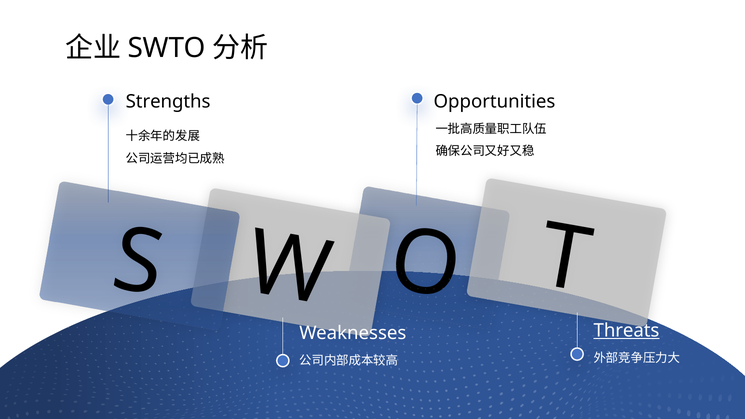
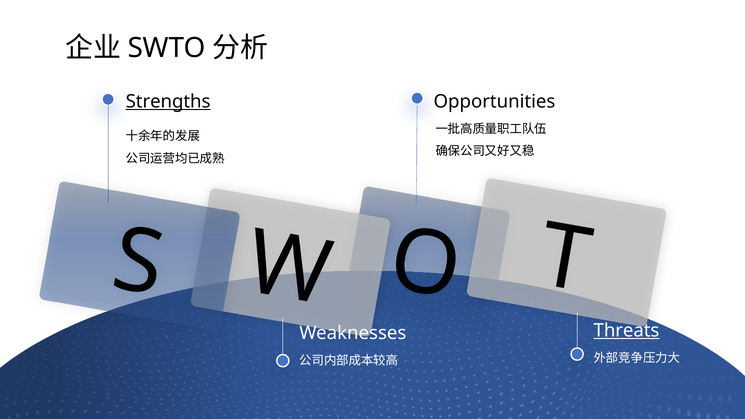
Strengths underline: none -> present
